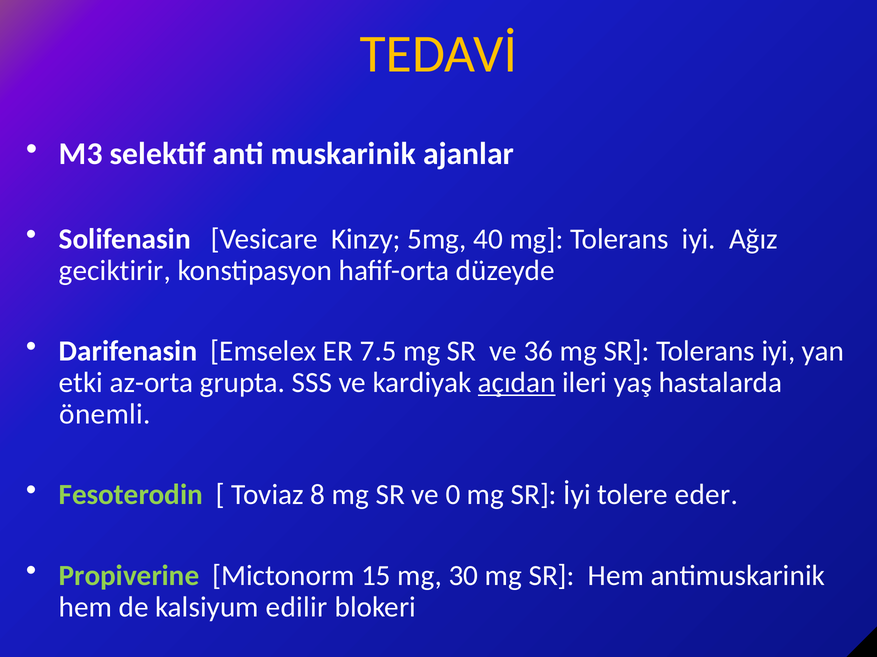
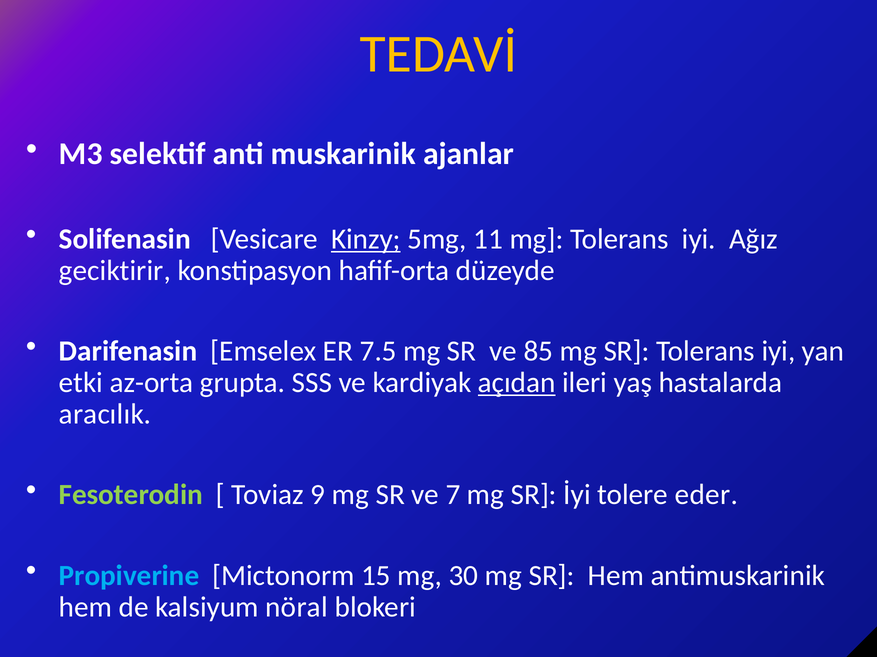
Kinzy underline: none -> present
40: 40 -> 11
36: 36 -> 85
önemli: önemli -> aracılık
8: 8 -> 9
0: 0 -> 7
Propiverine colour: light green -> light blue
edilir: edilir -> nöral
